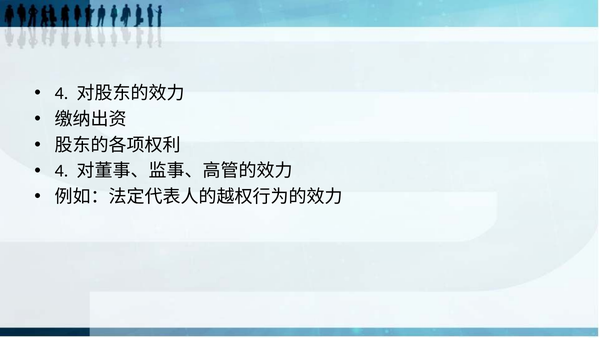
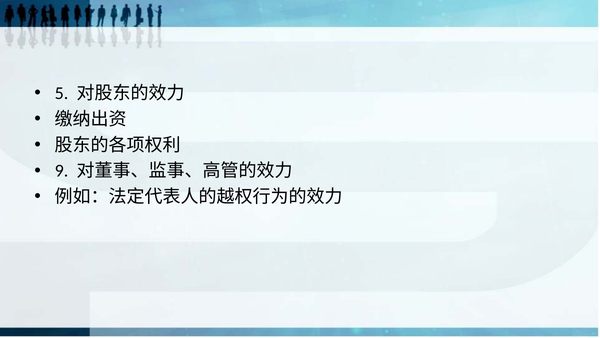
4 at (61, 93): 4 -> 5
4 at (61, 171): 4 -> 9
